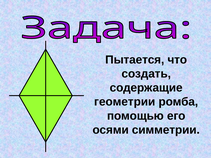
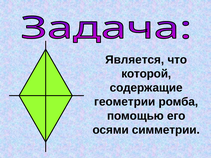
Пытается: Пытается -> Является
создать: создать -> которой
